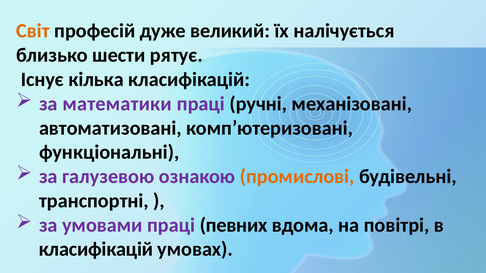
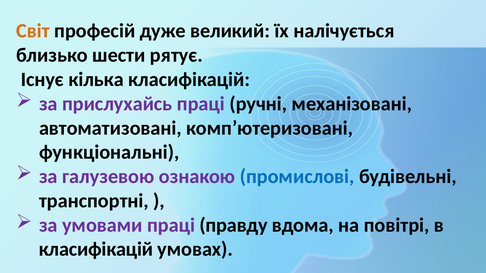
математики: математики -> прислухайсь
промислові colour: orange -> blue
певних: певних -> правду
